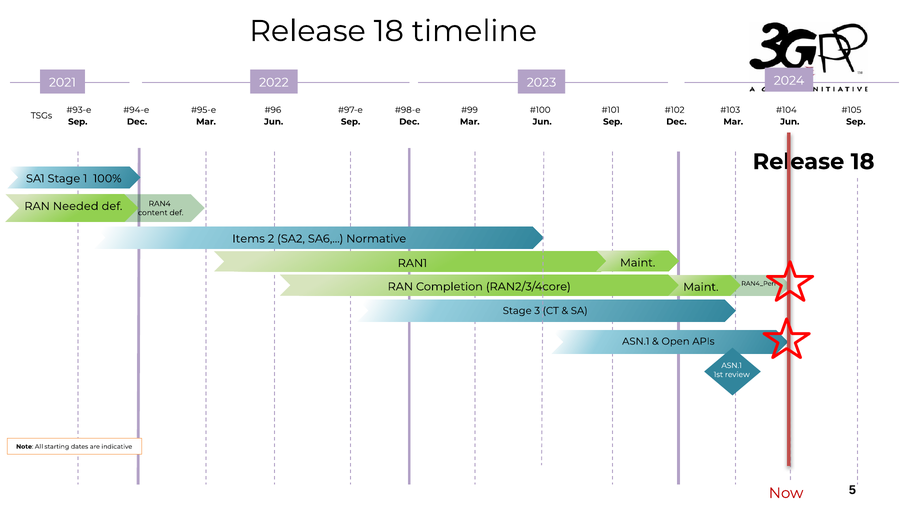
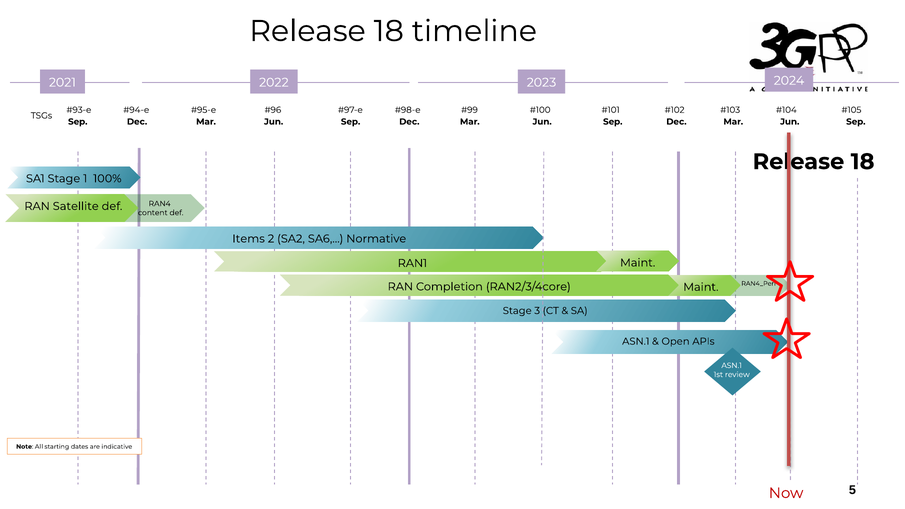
Needed: Needed -> Satellite
